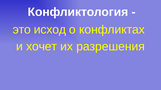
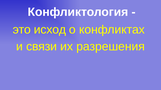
хочет: хочет -> связи
